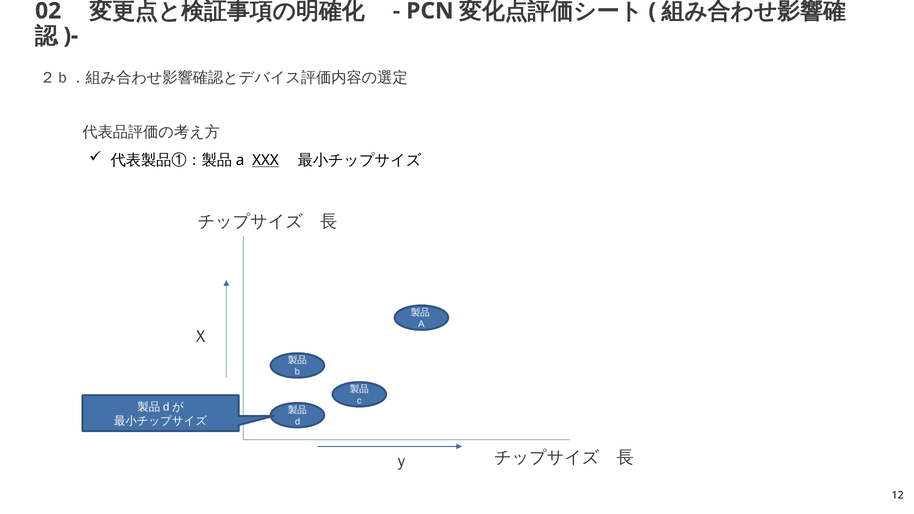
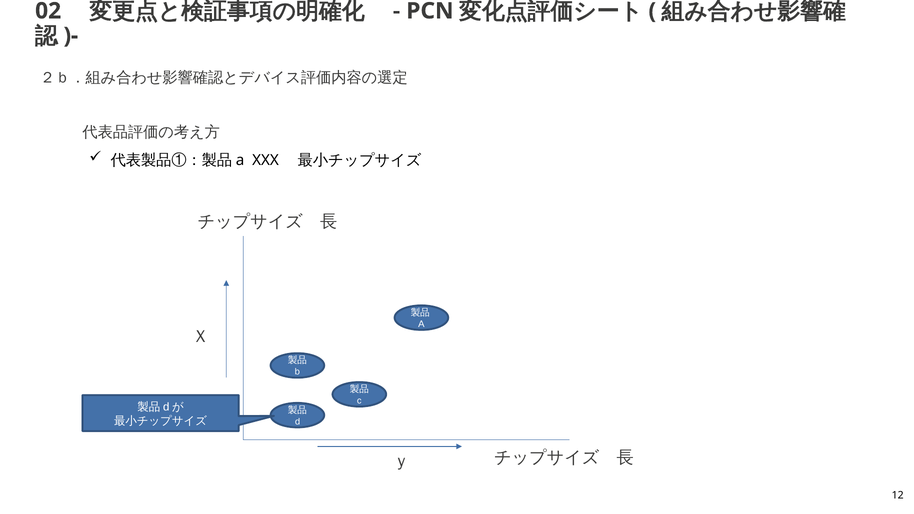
XXX underline: present -> none
